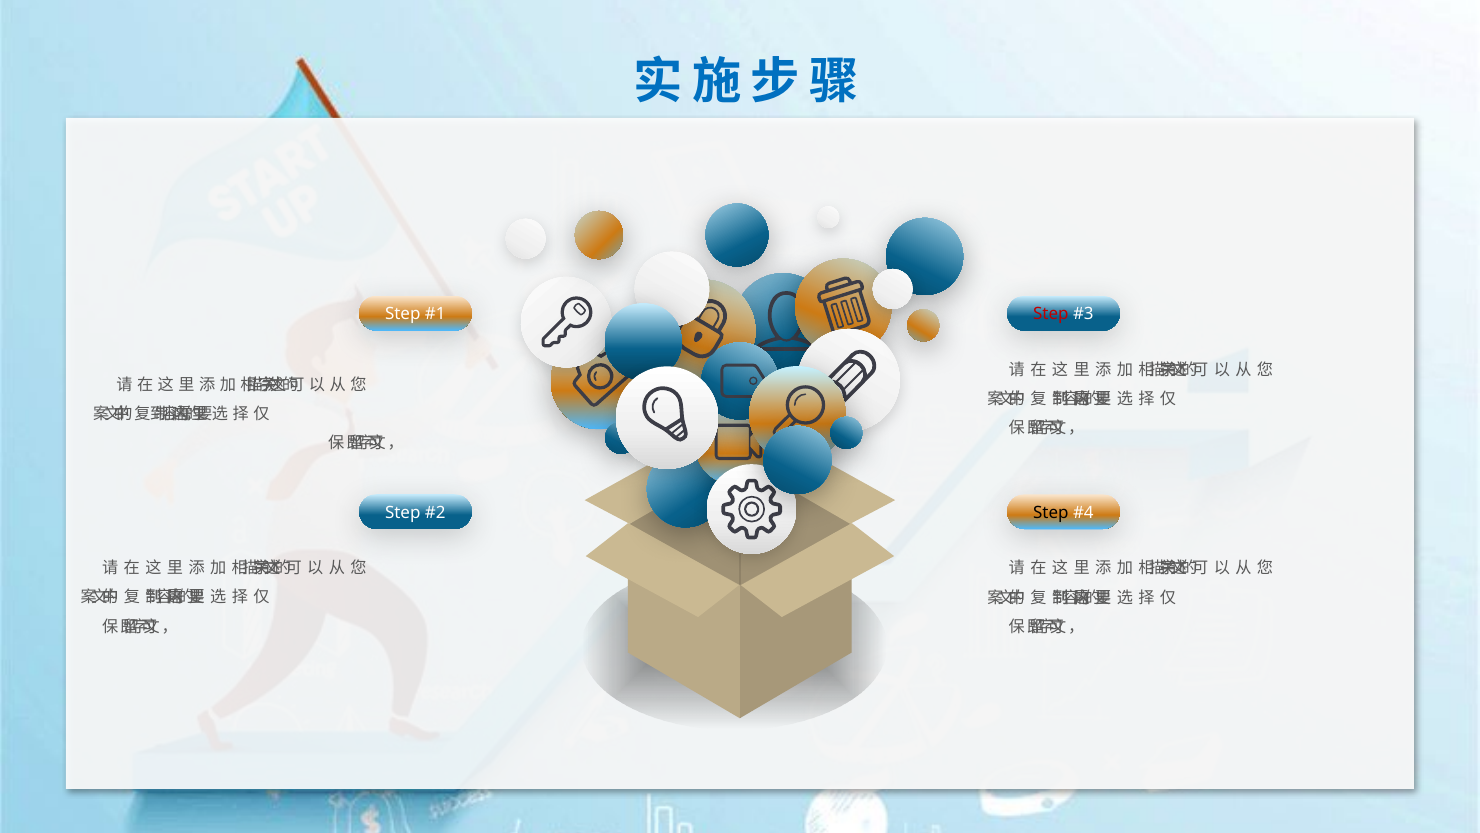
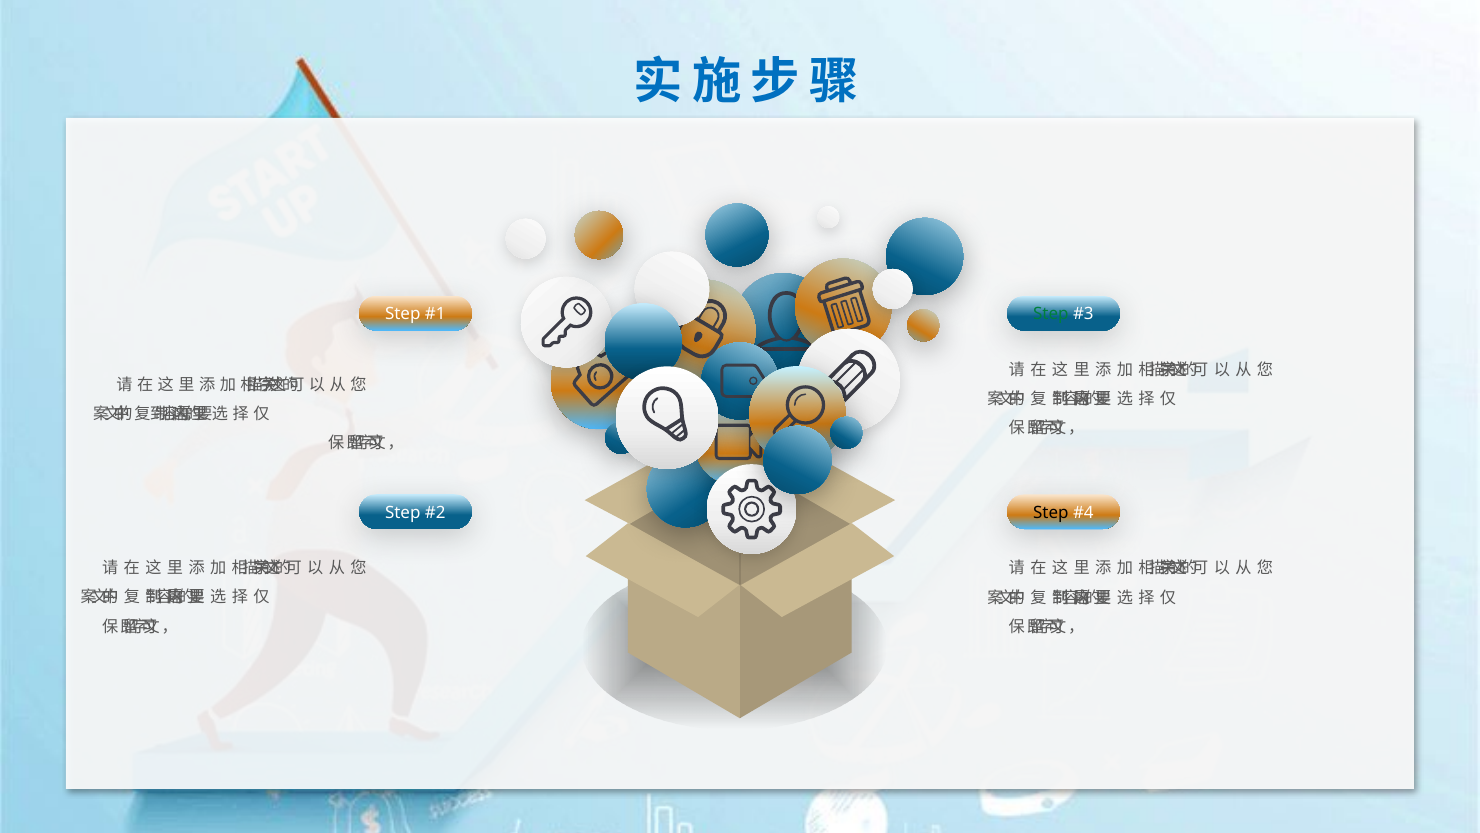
Step at (1051, 314) colour: red -> green
